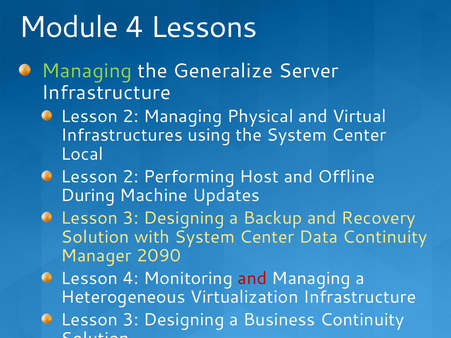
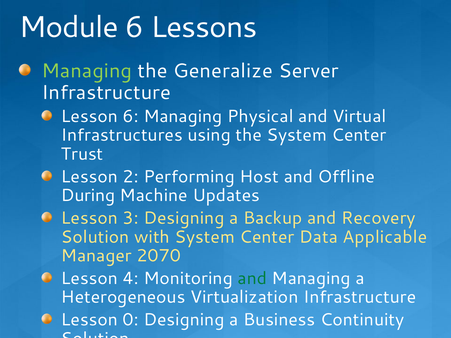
Module 4: 4 -> 6
2 at (131, 116): 2 -> 6
Local: Local -> Trust
Data Continuity: Continuity -> Applicable
2090: 2090 -> 2070
and at (252, 278) colour: red -> green
3 at (131, 320): 3 -> 0
